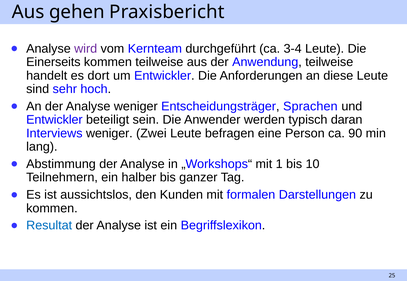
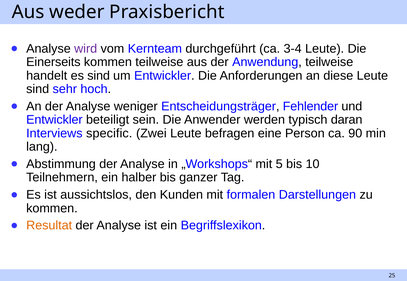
gehen: gehen -> weder
es dort: dort -> sind
Sprachen: Sprachen -> Fehlender
Interviews weniger: weniger -> specific
1: 1 -> 5
Resultat colour: blue -> orange
